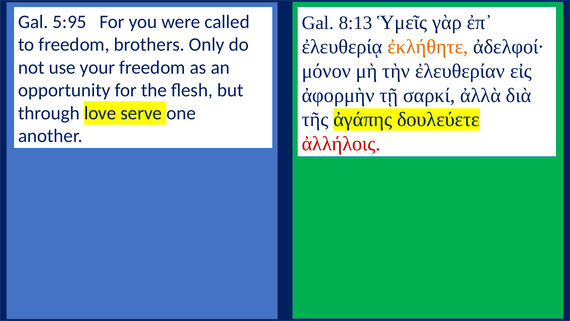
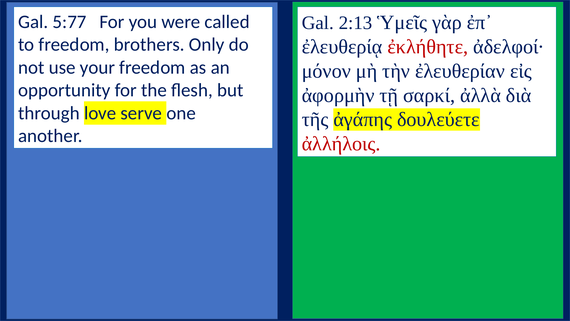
5:95: 5:95 -> 5:77
8:13: 8:13 -> 2:13
ἐκλήθητε colour: orange -> red
